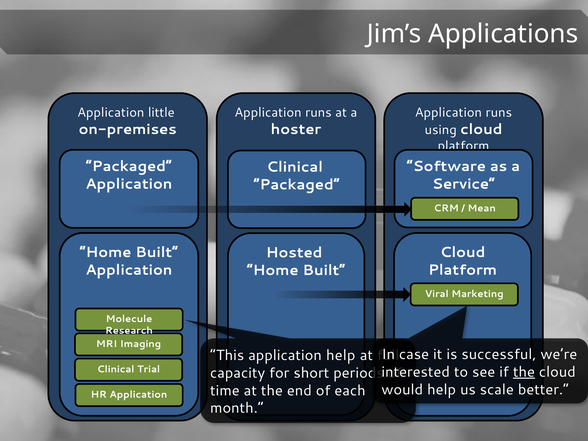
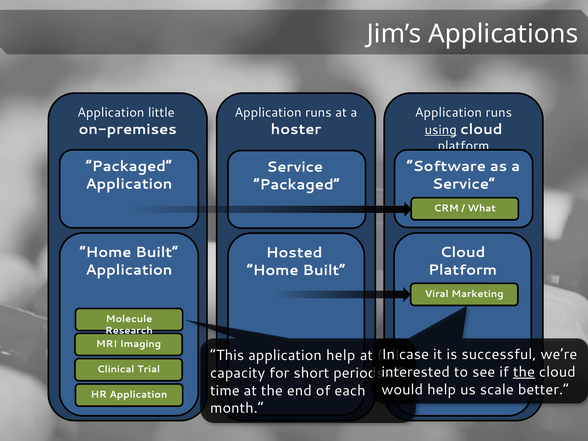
using underline: none -> present
Clinical at (295, 167): Clinical -> Service
Mean: Mean -> What
